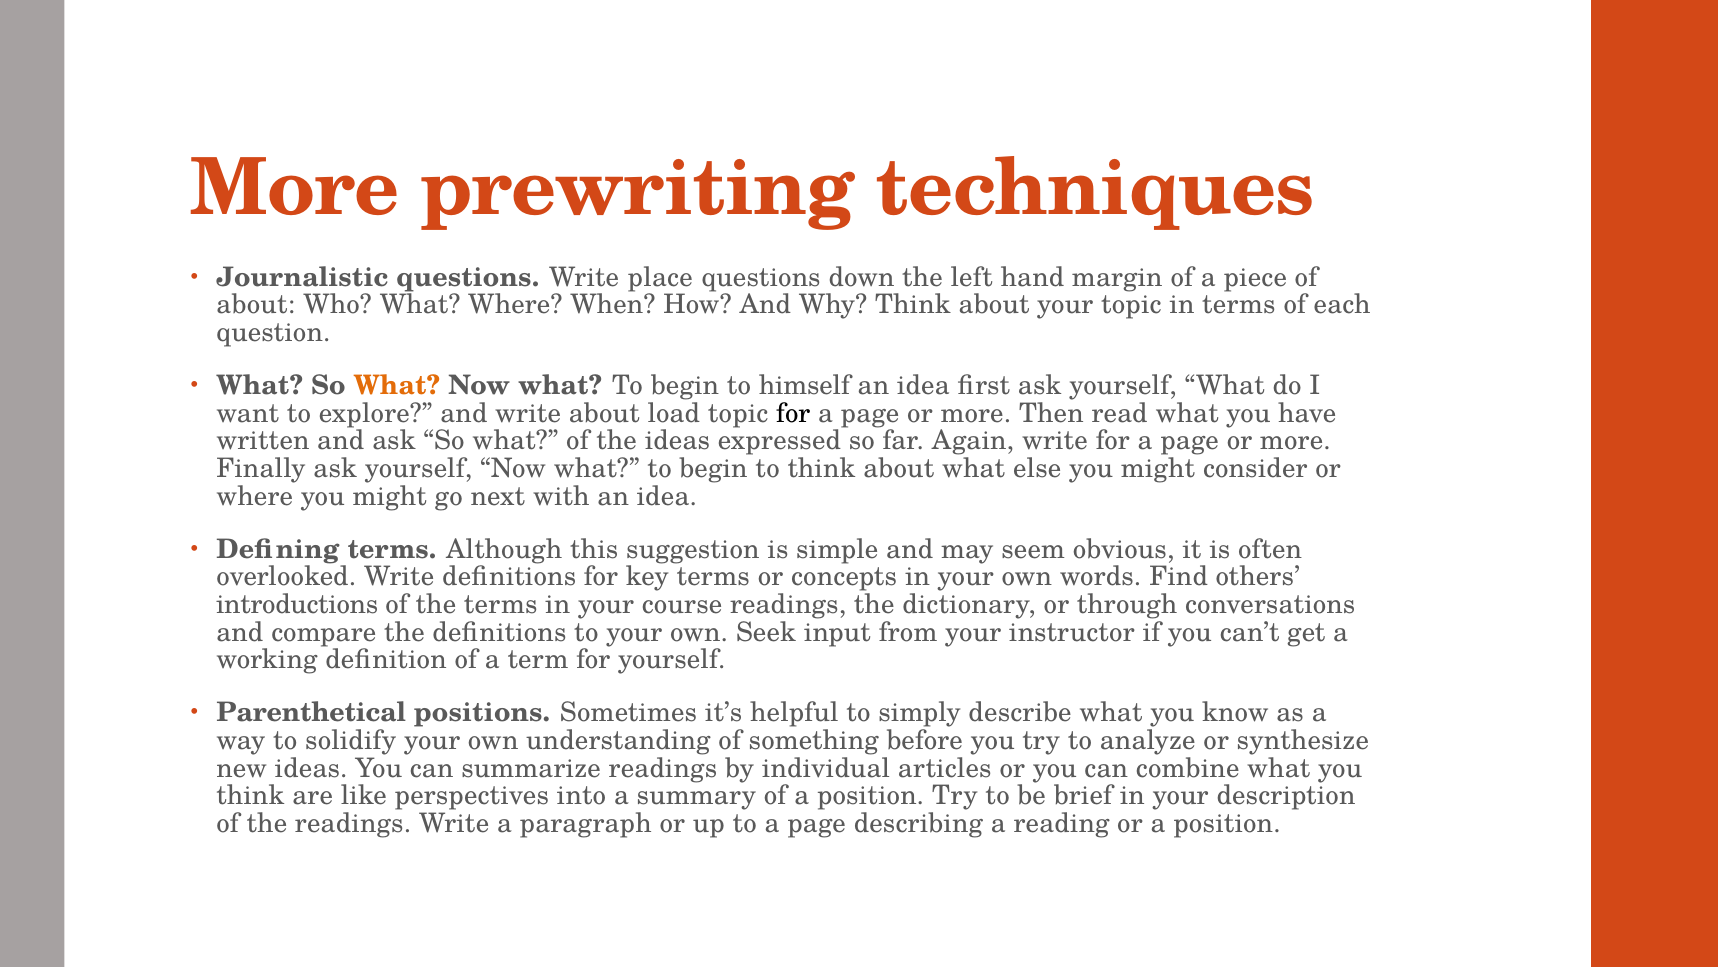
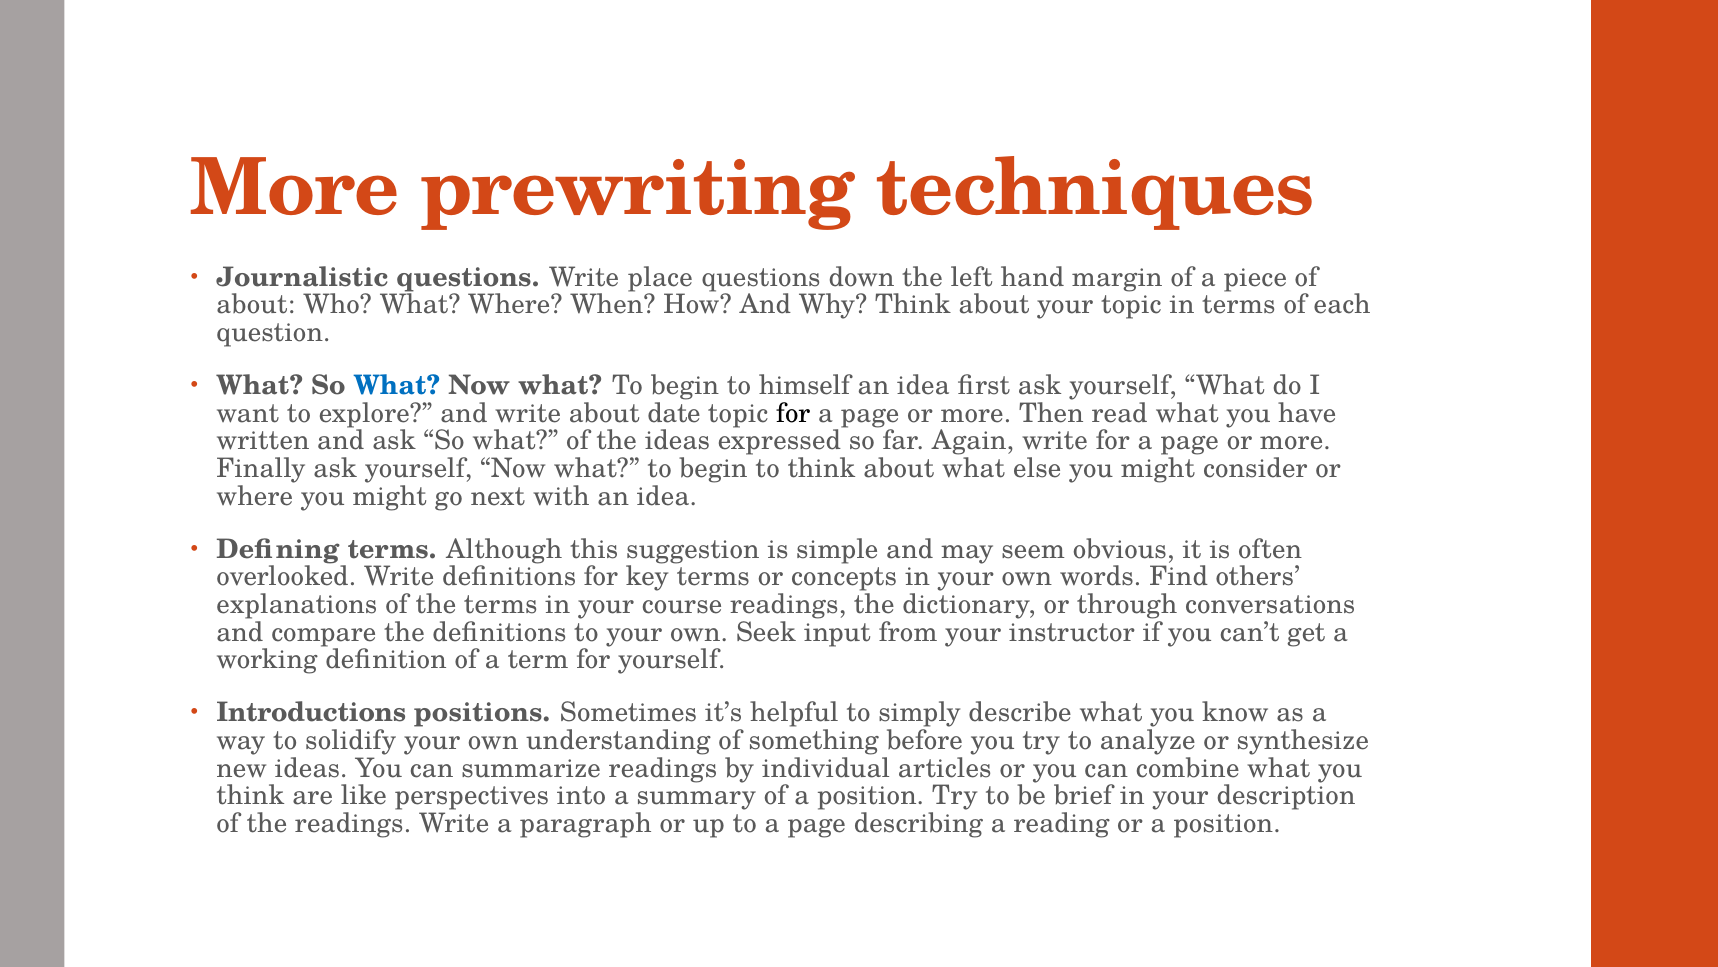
What at (397, 386) colour: orange -> blue
load: load -> date
introductions: introductions -> explanations
Parenthetical: Parenthetical -> Introductions
